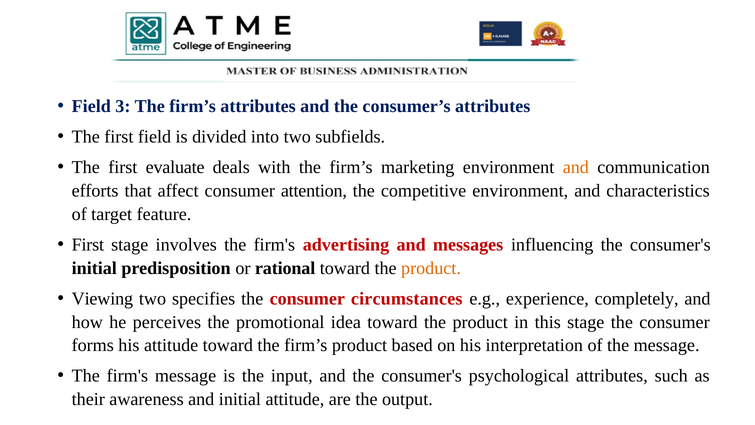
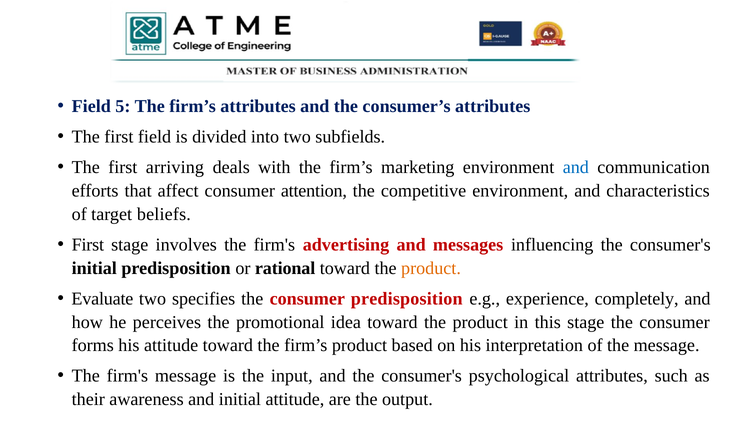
3: 3 -> 5
evaluate: evaluate -> arriving
and at (576, 167) colour: orange -> blue
feature: feature -> beliefs
Viewing: Viewing -> Evaluate
consumer circumstances: circumstances -> predisposition
